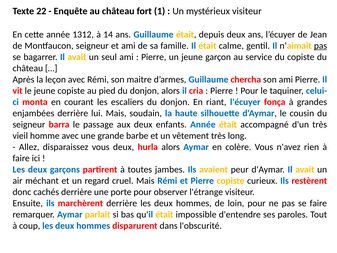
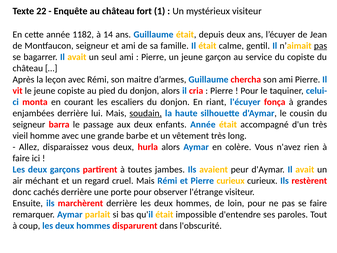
1312: 1312 -> 1182
soudain underline: none -> present
Pierre copiste: copiste -> curieux
